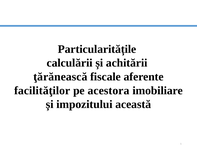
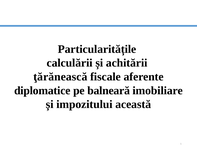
facilităţilor: facilităţilor -> diplomatice
acestora: acestora -> balneară
